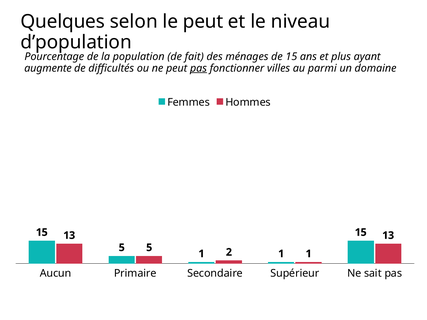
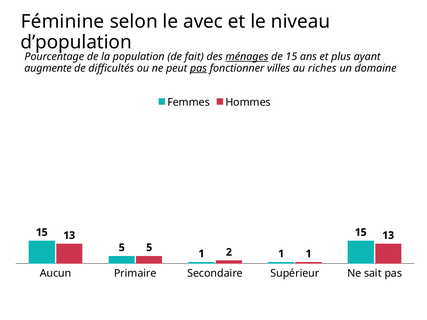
Quelques: Quelques -> Féminine
le peut: peut -> avec
ménages underline: none -> present
parmi: parmi -> riches
